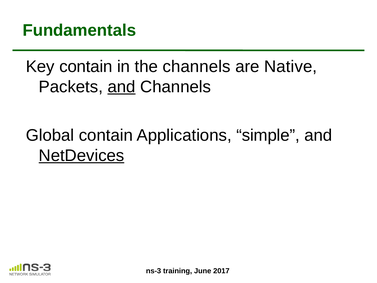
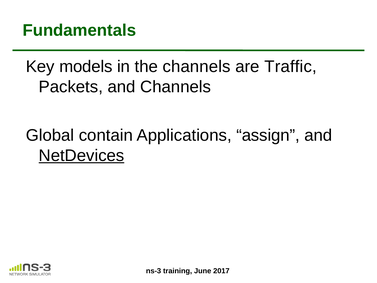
Key contain: contain -> models
Native: Native -> Traffic
and at (122, 87) underline: present -> none
simple: simple -> assign
